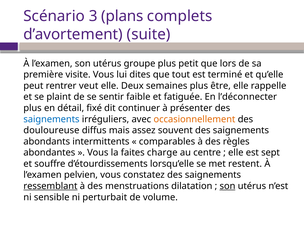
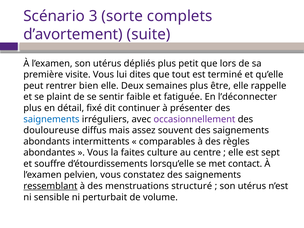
plans: plans -> sorte
groupe: groupe -> dépliés
veut: veut -> bien
occasionnellement colour: orange -> purple
charge: charge -> culture
restent: restent -> contact
dilatation: dilatation -> structuré
son at (227, 186) underline: present -> none
